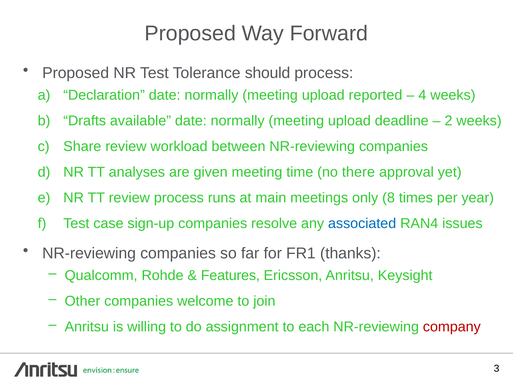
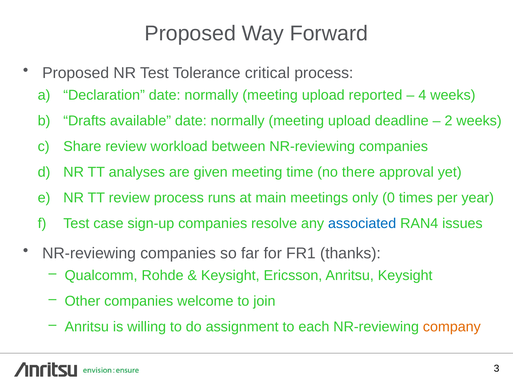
should: should -> critical
8: 8 -> 0
Features at (230, 275): Features -> Keysight
company colour: red -> orange
